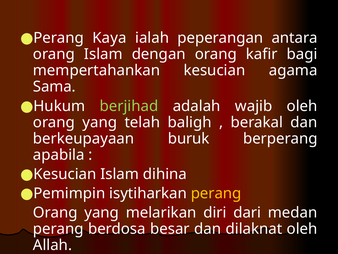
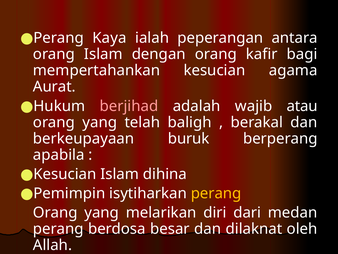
Sama: Sama -> Aurat
berjihad colour: light green -> pink
wajib oleh: oleh -> atau
